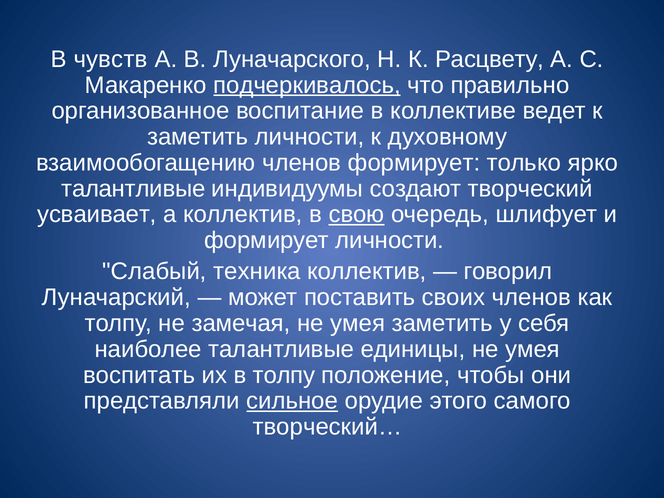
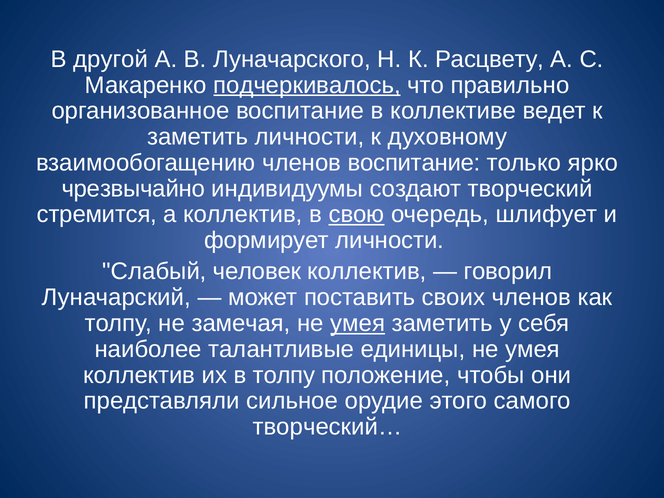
чувств: чувств -> другой
членов формирует: формирует -> воспитание
талантливые at (133, 189): талантливые -> чрезвычайно
усваивает: усваивает -> стремится
техника: техника -> человек
умея at (358, 323) underline: none -> present
воспитать at (139, 375): воспитать -> коллектив
сильное underline: present -> none
